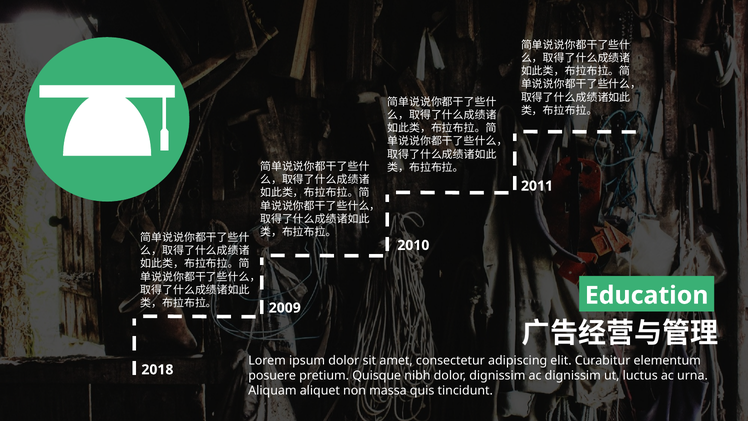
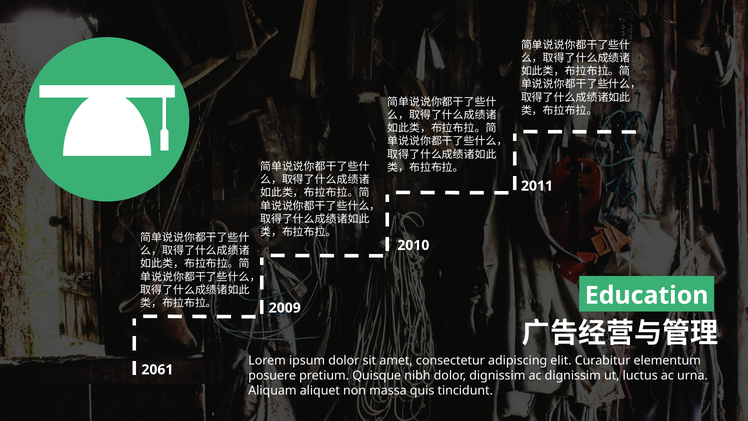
2018: 2018 -> 2061
